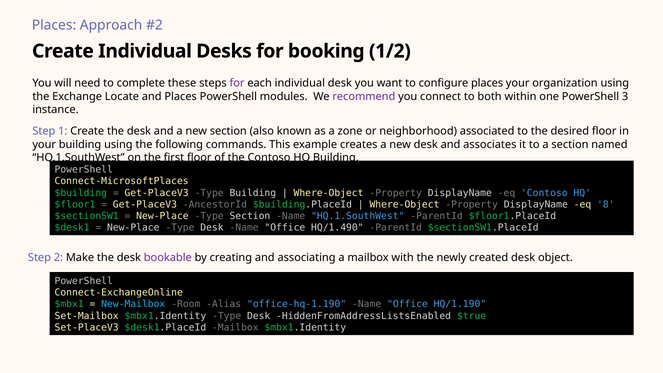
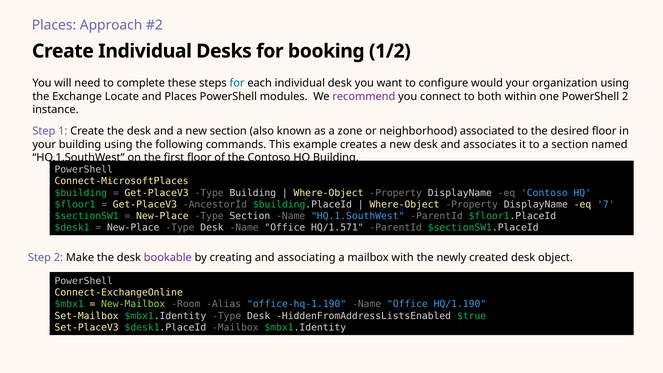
for at (237, 83) colour: purple -> blue
configure places: places -> would
PowerShell 3: 3 -> 2
8: 8 -> 7
HQ/1.490: HQ/1.490 -> HQ/1.571
New-Mailbox colour: light blue -> light green
